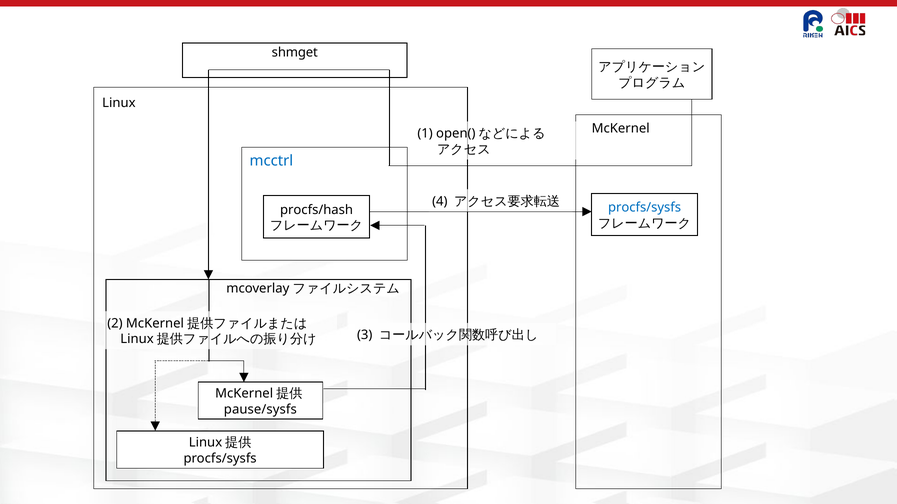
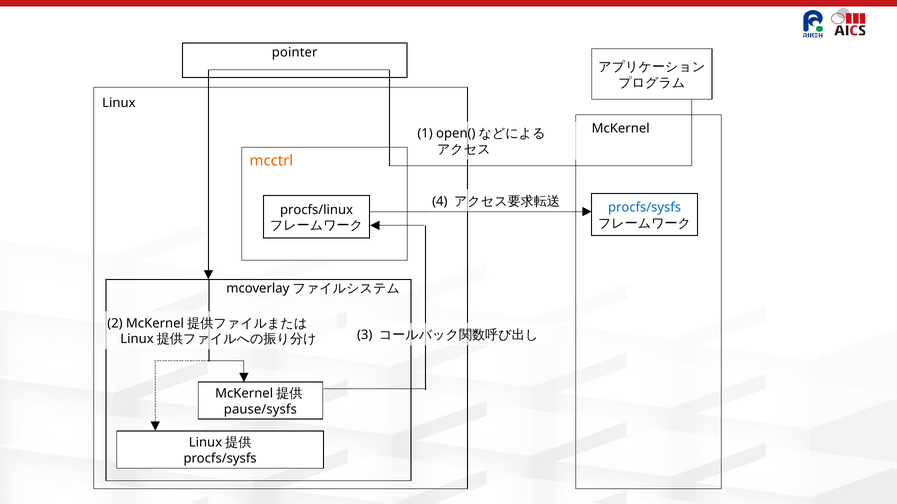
shmget: shmget -> pointer
mcctrl colour: blue -> orange
procfs/hash: procfs/hash -> procfs/linux
